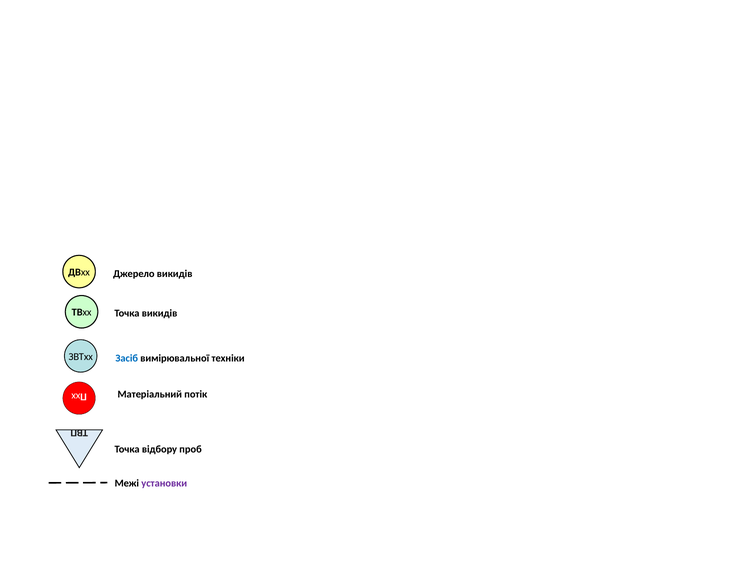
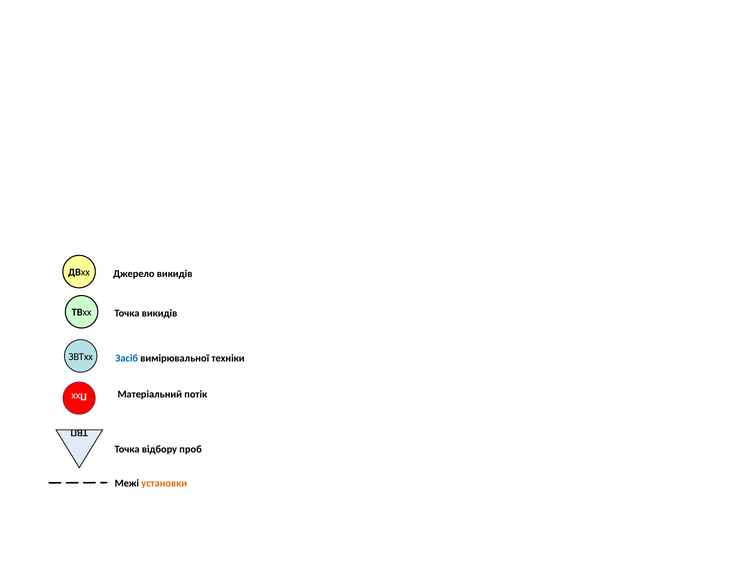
установки colour: purple -> orange
